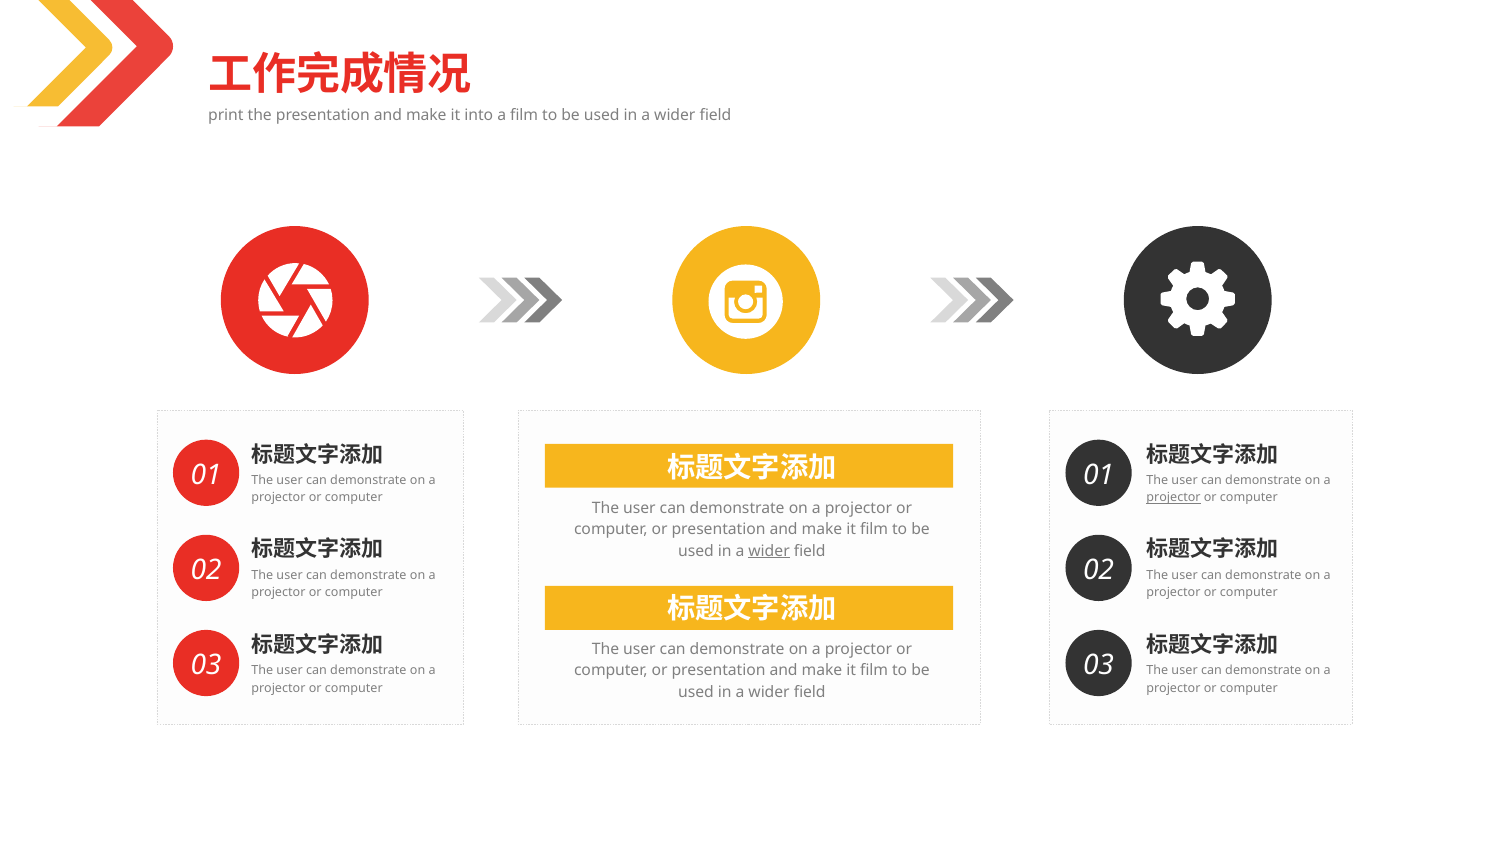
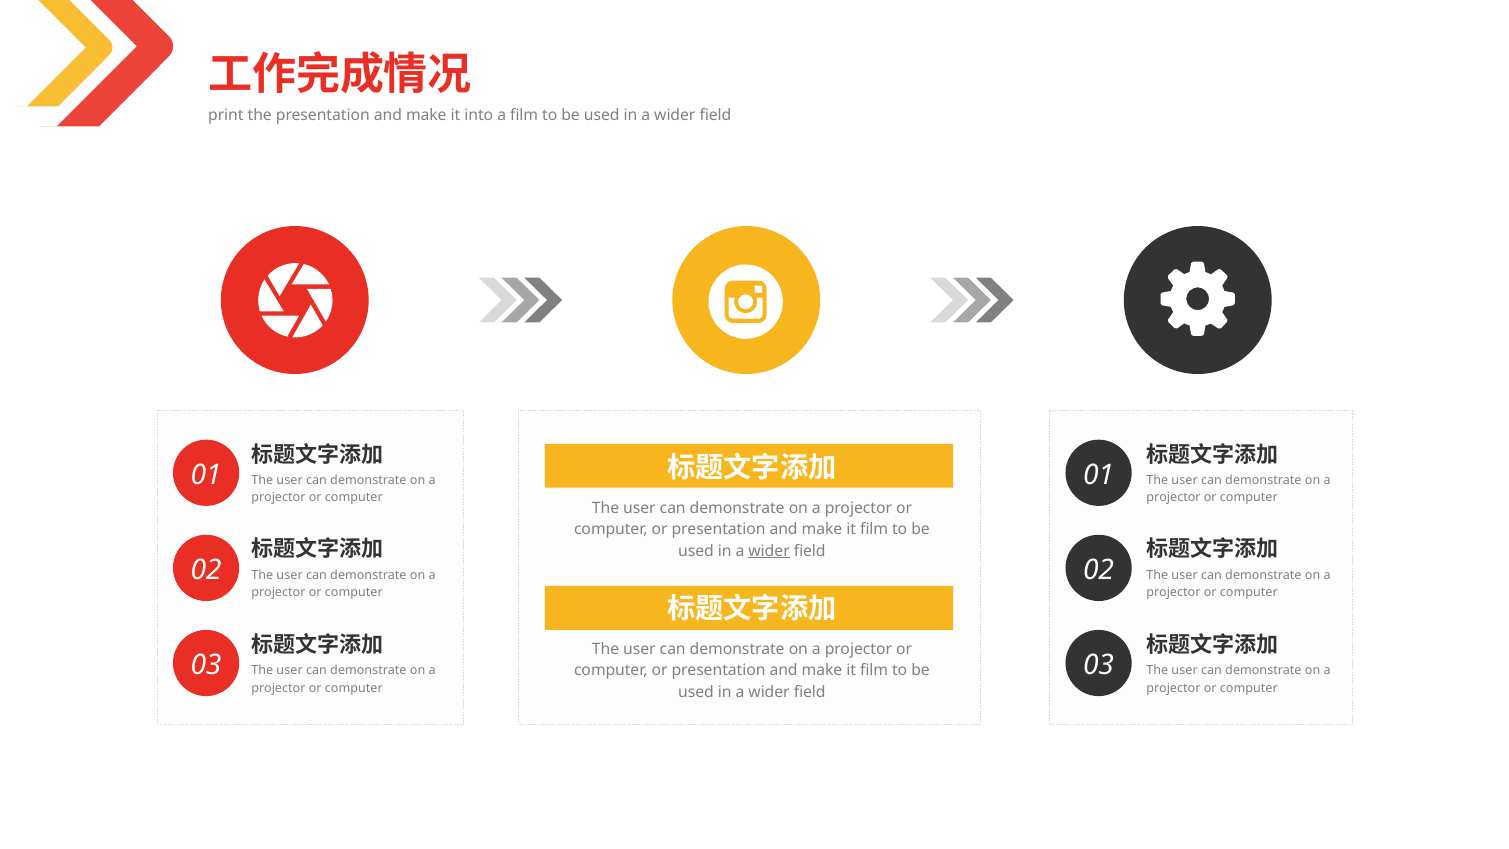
projector at (1174, 498) underline: present -> none
